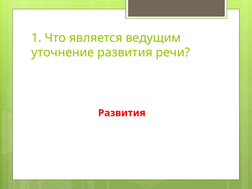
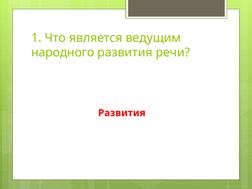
уточнение: уточнение -> народного
